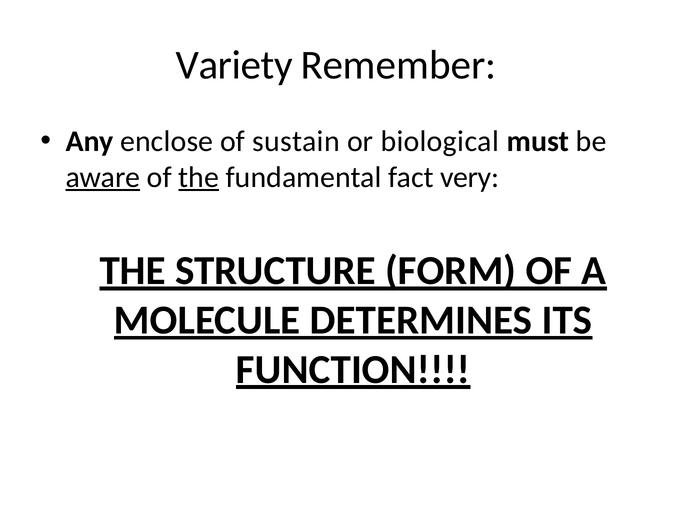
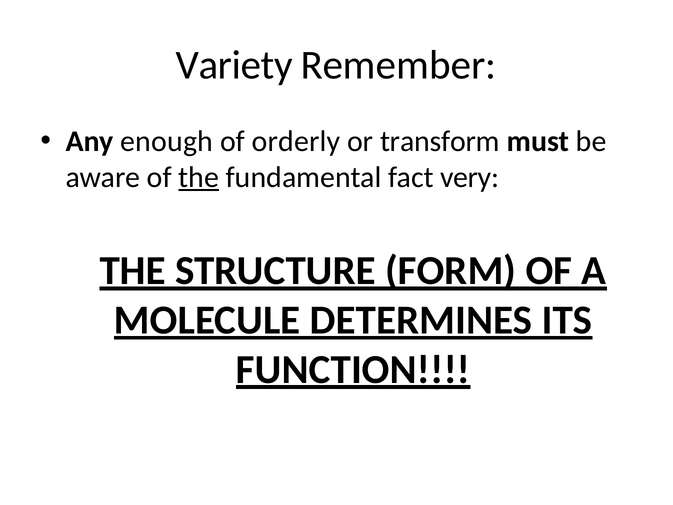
enclose: enclose -> enough
sustain: sustain -> orderly
biological: biological -> transform
aware underline: present -> none
